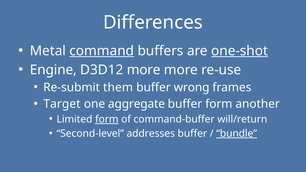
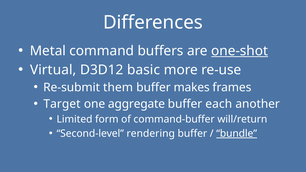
command underline: present -> none
Engine: Engine -> Virtual
D3D12 more: more -> basic
wrong: wrong -> makes
buffer form: form -> each
form at (107, 119) underline: present -> none
addresses: addresses -> rendering
